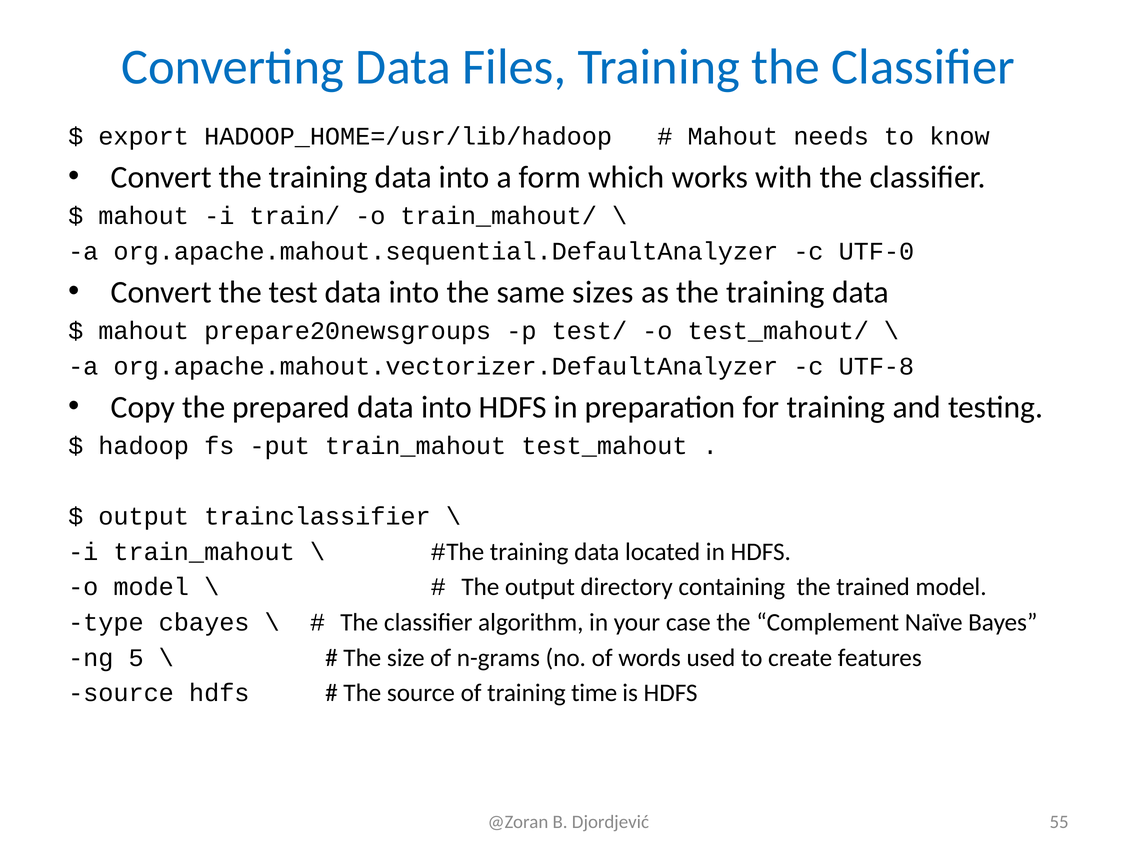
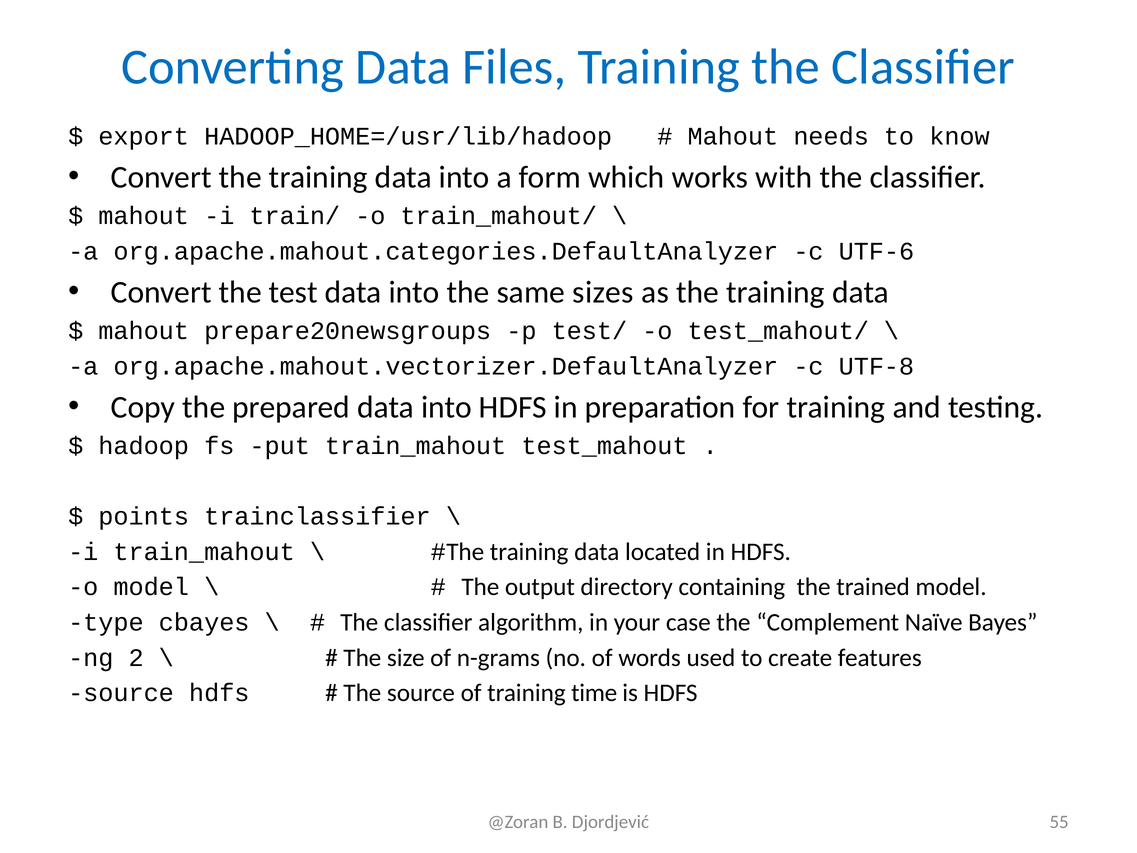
org.apache.mahout.sequential.DefaultAnalyzer: org.apache.mahout.sequential.DefaultAnalyzer -> org.apache.mahout.categories.DefaultAnalyzer
UTF-0: UTF-0 -> UTF-6
output at (144, 516): output -> points
5: 5 -> 2
